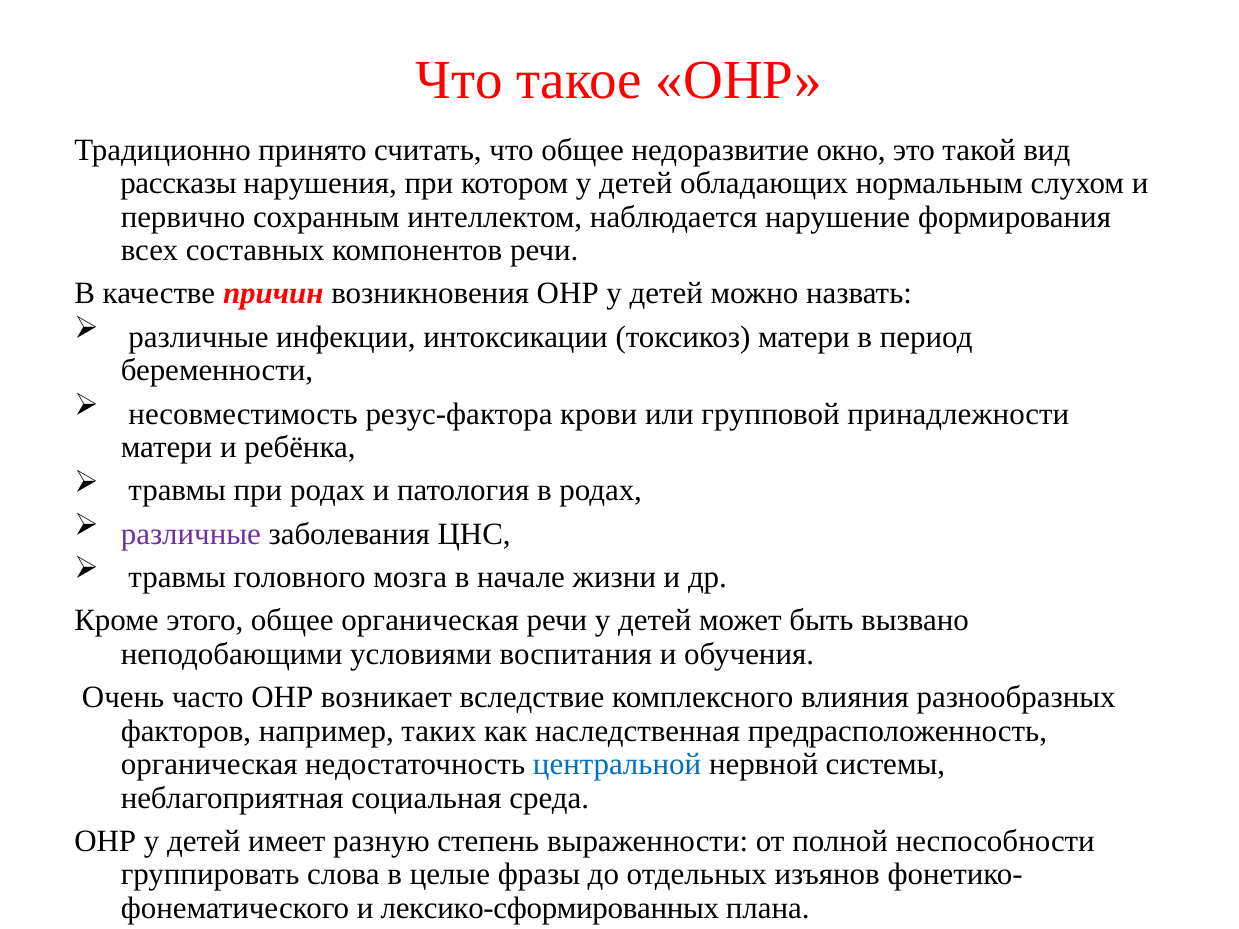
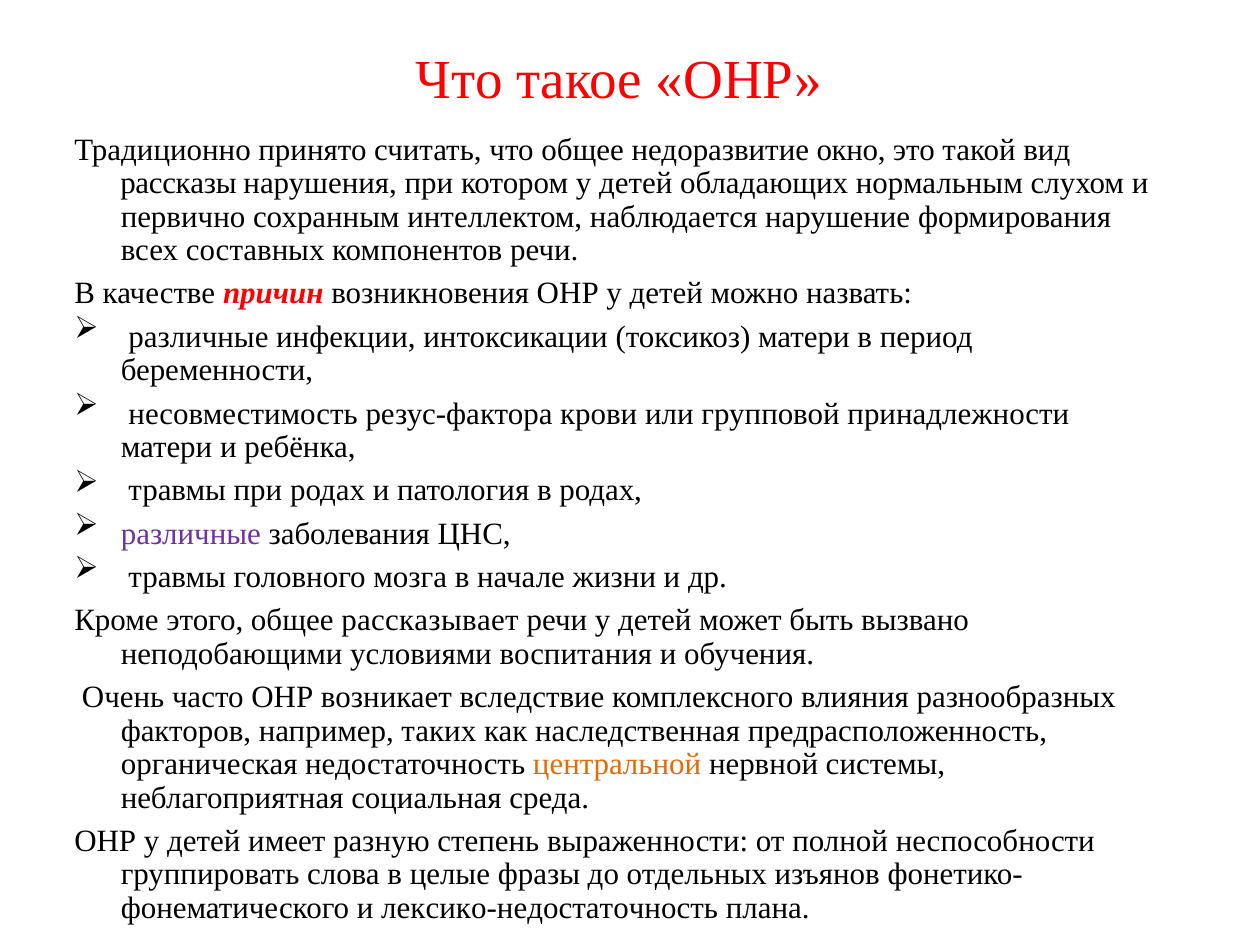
общее органическая: органическая -> рассказывает
центральной colour: blue -> orange
лексико-сформированных: лексико-сформированных -> лексико-недостаточность
